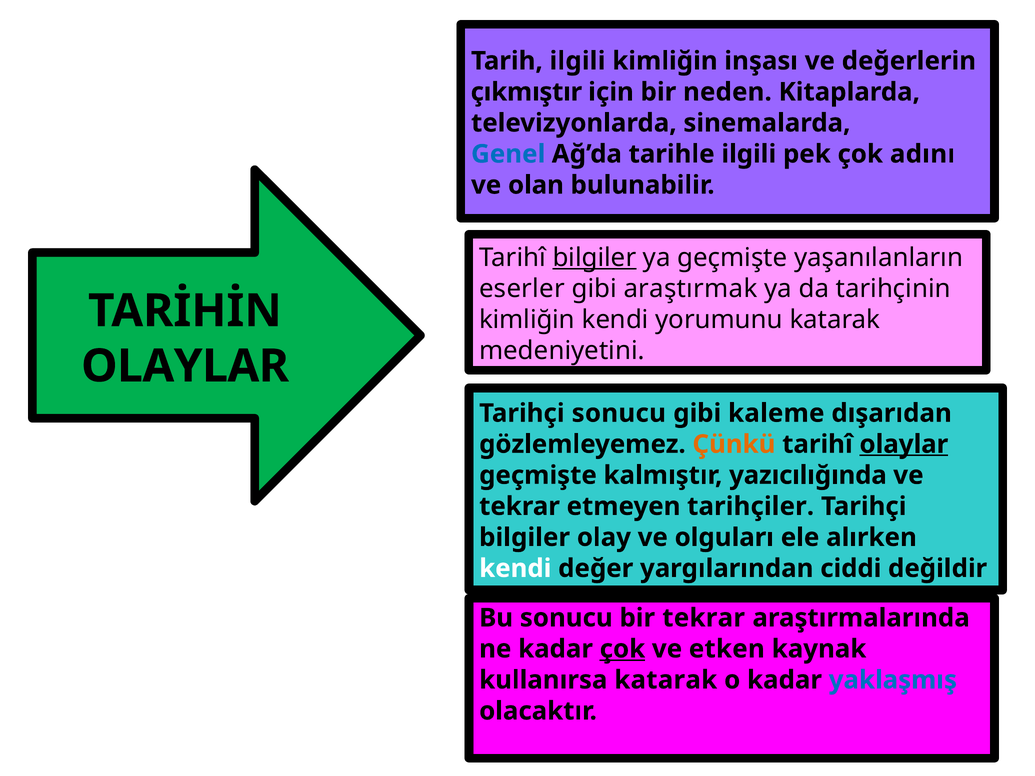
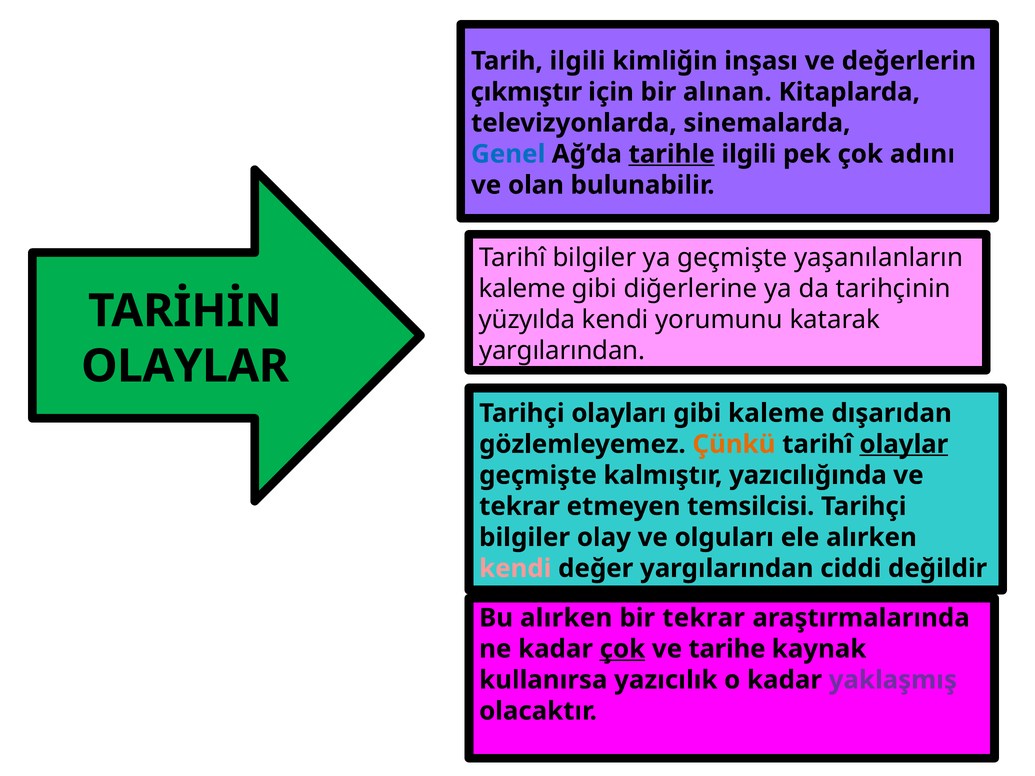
neden: neden -> alınan
tarihle underline: none -> present
bilgiler at (594, 258) underline: present -> none
eserler at (522, 289): eserler -> kaleme
araştırmak: araştırmak -> diğerlerine
kimliğin at (527, 320): kimliğin -> yüzyılda
medeniyetini at (562, 351): medeniyetini -> yargılarından
Tarihçi sonucu: sonucu -> olayları
tarihçiler: tarihçiler -> temsilcisi
kendi at (515, 569) colour: white -> pink
Bu sonucu: sonucu -> alırken
etken: etken -> tarihe
kullanırsa katarak: katarak -> yazıcılık
yaklaşmış colour: blue -> purple
